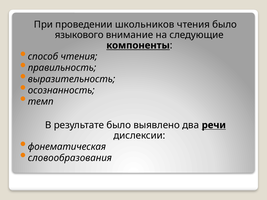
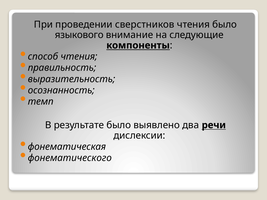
школьников: школьников -> сверстников
словообразования: словообразования -> фонематического
